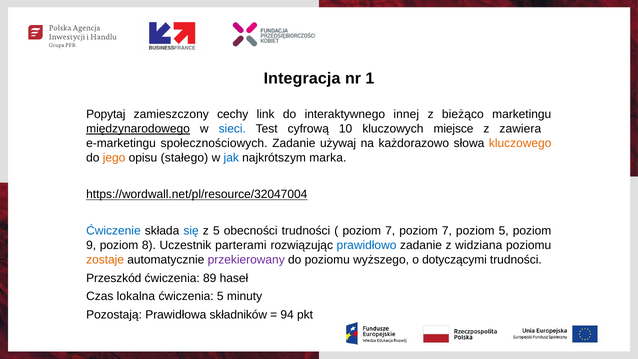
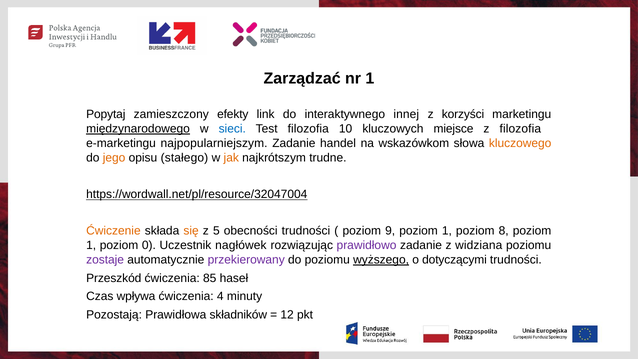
Integracja: Integracja -> Zarządzać
cechy: cechy -> efekty
bieżąco: bieżąco -> korzyści
Test cyfrową: cyfrową -> filozofia
z zawiera: zawiera -> filozofia
społecznościowych: społecznościowych -> najpopularniejszym
używaj: używaj -> handel
każdorazowo: każdorazowo -> wskazówkom
jak colour: blue -> orange
marka: marka -> trudne
Ćwiczenie colour: blue -> orange
się colour: blue -> orange
7 at (390, 231): 7 -> 9
7 at (447, 231): 7 -> 1
poziom 5: 5 -> 8
9 at (91, 245): 9 -> 1
8: 8 -> 0
parterami: parterami -> nagłówek
prawidłowo colour: blue -> purple
zostaje colour: orange -> purple
wyższego underline: none -> present
89: 89 -> 85
lokalna: lokalna -> wpływa
ćwiczenia 5: 5 -> 4
94: 94 -> 12
